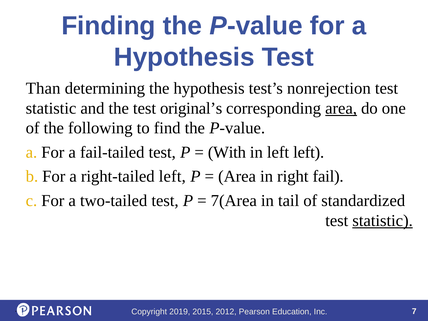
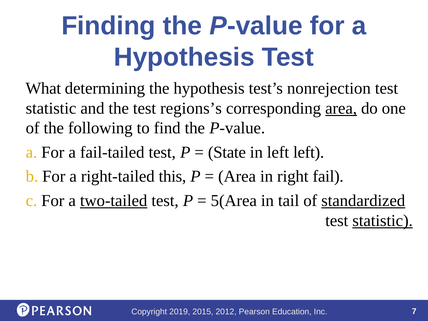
Than: Than -> What
original’s: original’s -> regions’s
With: With -> State
right-tailed left: left -> this
two-tailed underline: none -> present
7(Area: 7(Area -> 5(Area
standardized underline: none -> present
